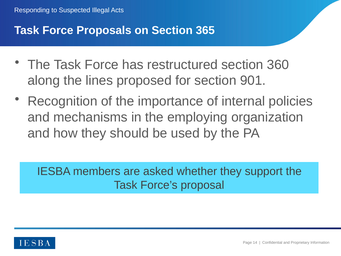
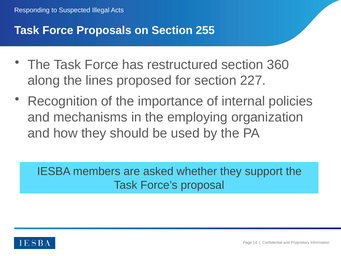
365: 365 -> 255
901: 901 -> 227
